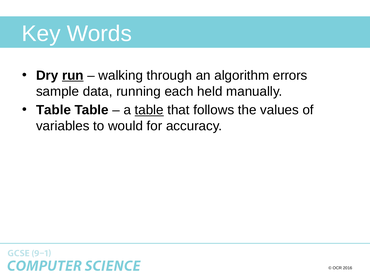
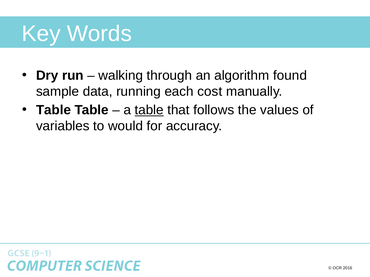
run underline: present -> none
errors: errors -> found
held: held -> cost
